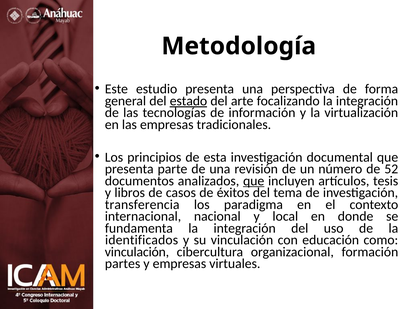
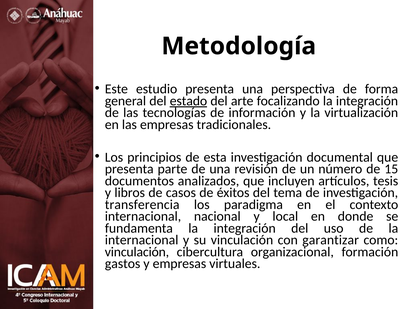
52: 52 -> 15
que at (254, 181) underline: present -> none
identificados at (142, 240): identificados -> internacional
educación: educación -> garantizar
partes: partes -> gastos
